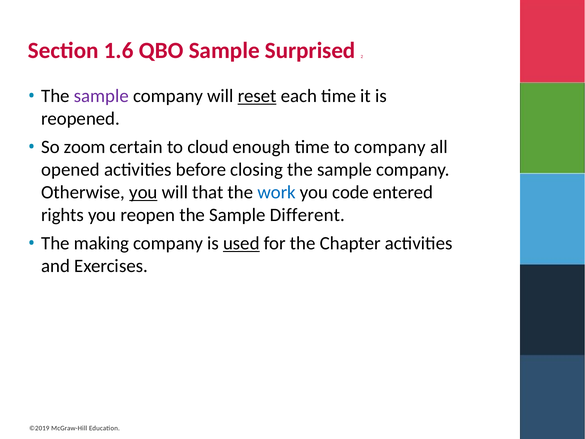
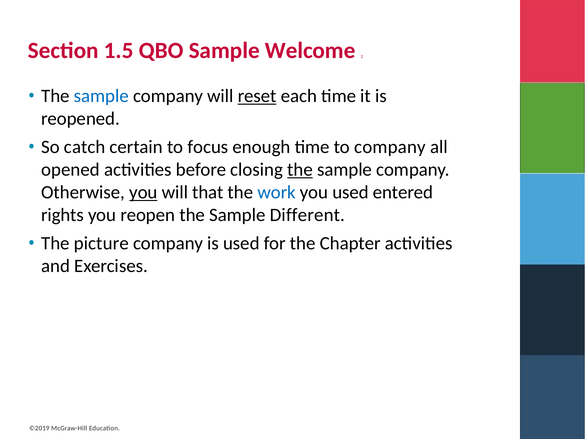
1.6: 1.6 -> 1.5
Surprised: Surprised -> Welcome
sample at (101, 96) colour: purple -> blue
zoom: zoom -> catch
cloud: cloud -> focus
the at (300, 170) underline: none -> present
you code: code -> used
making: making -> picture
used at (241, 243) underline: present -> none
